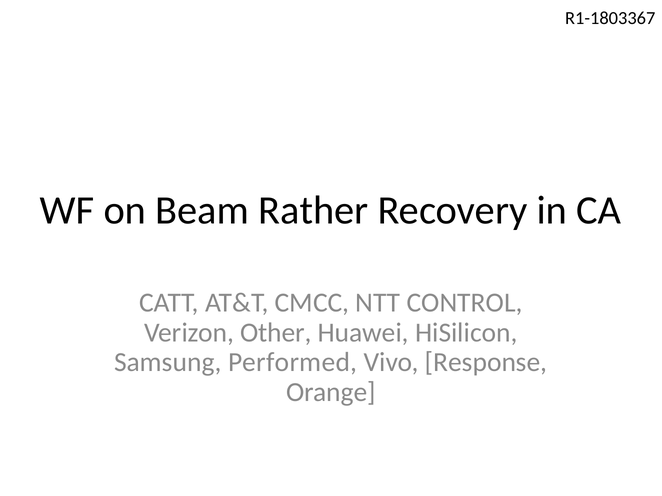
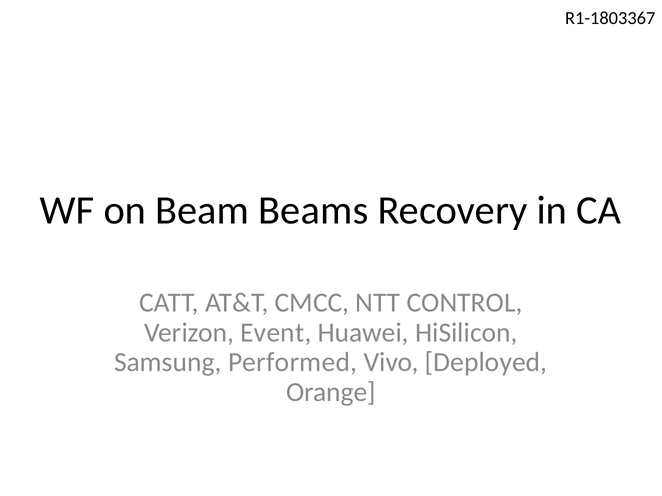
Rather: Rather -> Beams
Other: Other -> Event
Response: Response -> Deployed
